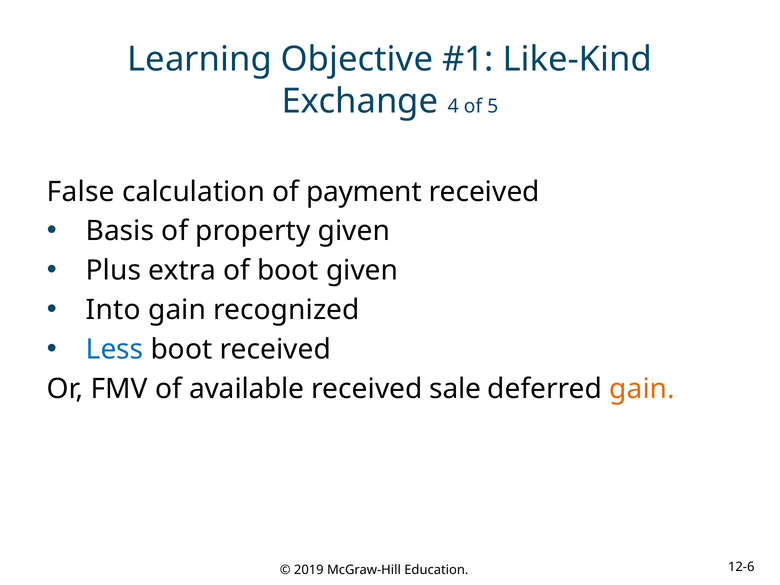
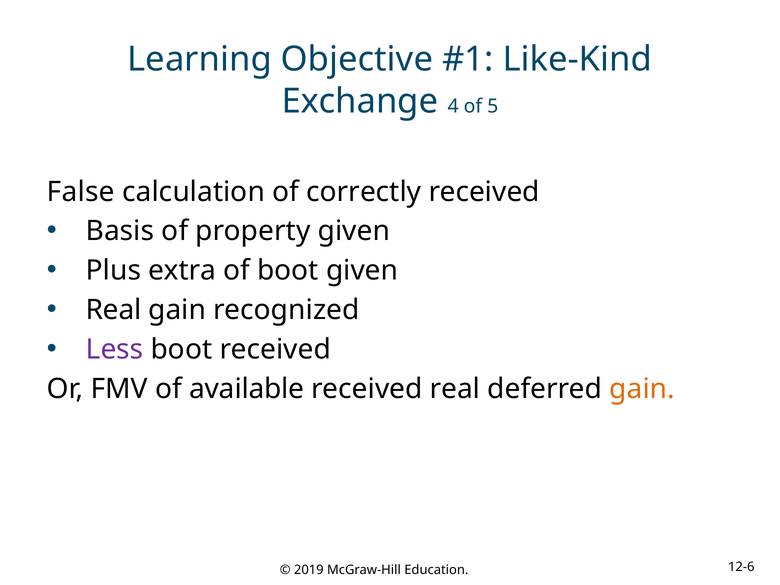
payment: payment -> correctly
Into at (113, 310): Into -> Real
Less colour: blue -> purple
received sale: sale -> real
